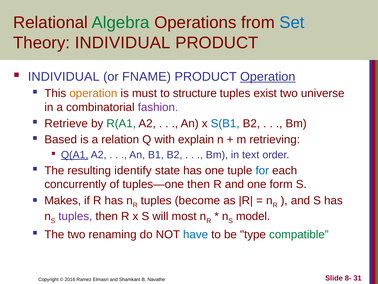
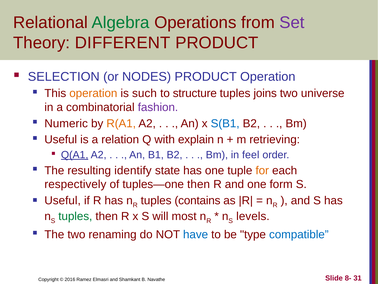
Set colour: blue -> purple
Theory INDIVIDUAL: INDIVIDUAL -> DIFFERENT
INDIVIDUAL at (64, 76): INDIVIDUAL -> SELECTION
FNAME: FNAME -> NODES
Operation at (268, 76) underline: present -> none
must: must -> such
exist: exist -> joins
Retrieve: Retrieve -> Numeric
R(A1 colour: green -> orange
Based at (61, 139): Based -> Useful
text: text -> feel
for colour: blue -> orange
concurrently: concurrently -> respectively
Makes at (63, 200): Makes -> Useful
become: become -> contains
tuples at (75, 216) colour: purple -> green
model: model -> levels
compatible colour: green -> blue
